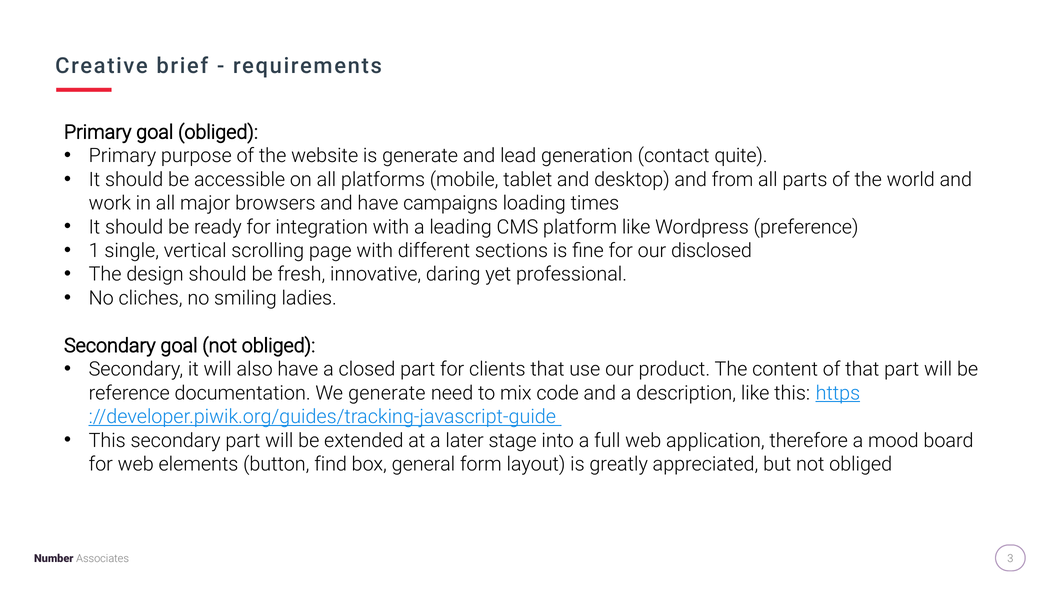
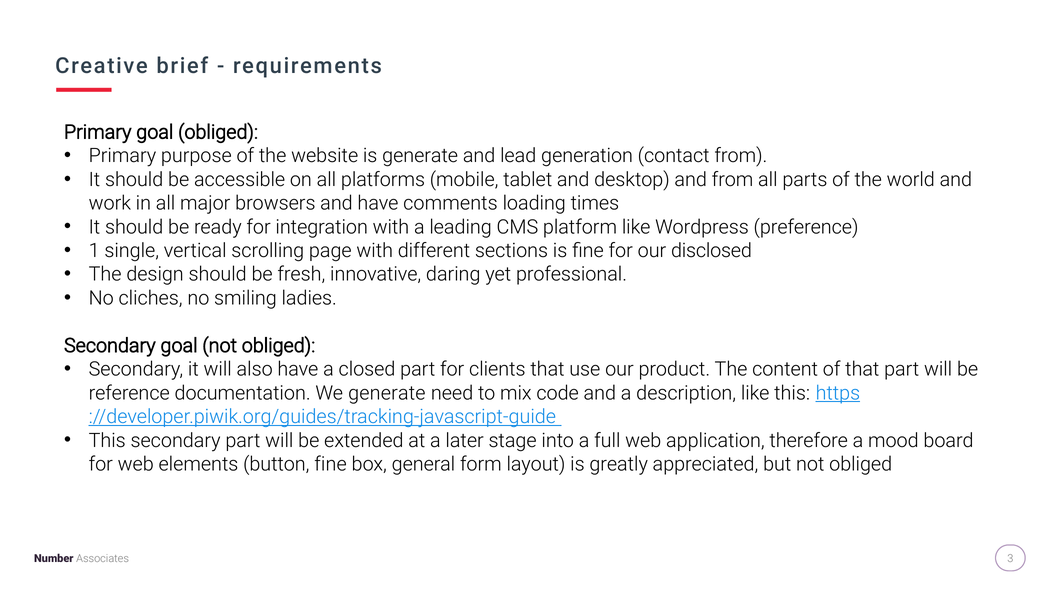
contact quite: quite -> from
campaigns: campaigns -> comments
button find: find -> fine
